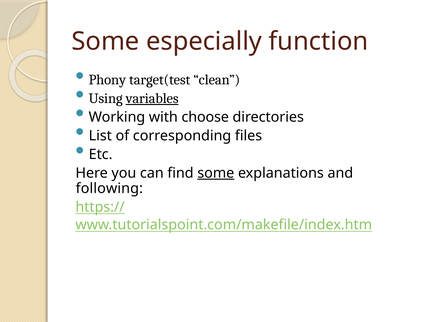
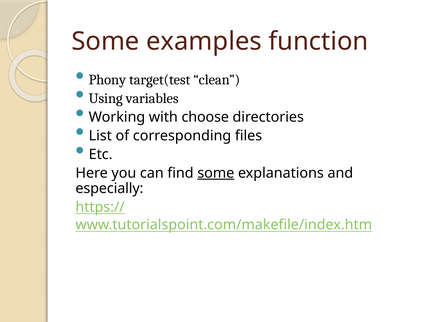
especially: especially -> examples
variables underline: present -> none
following: following -> especially
